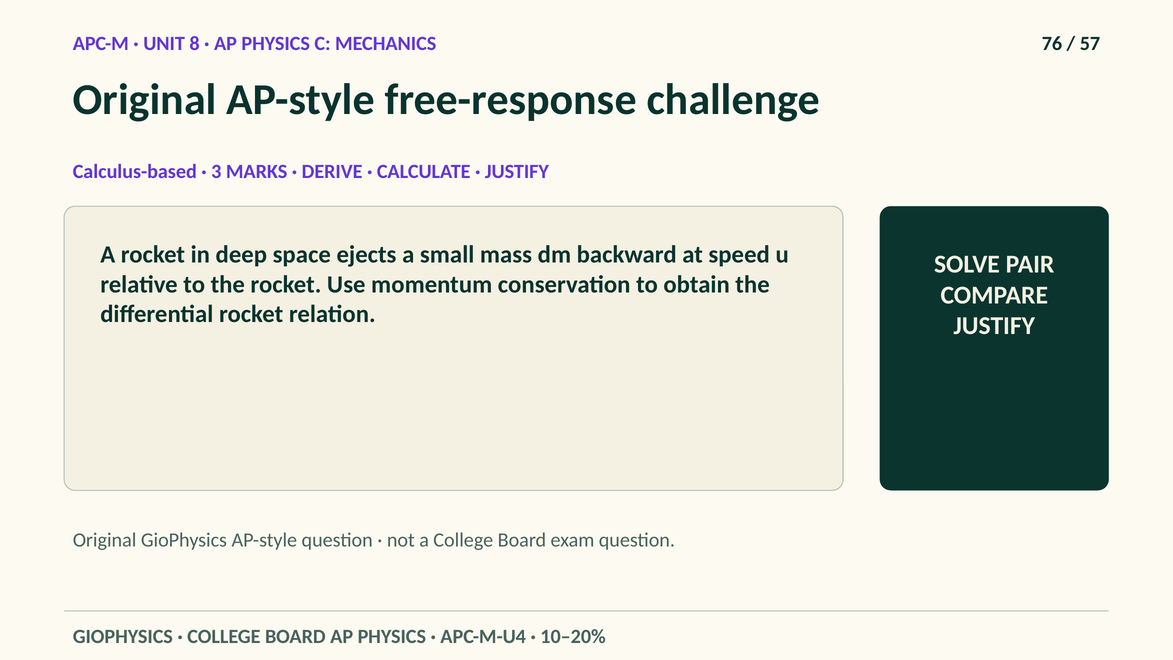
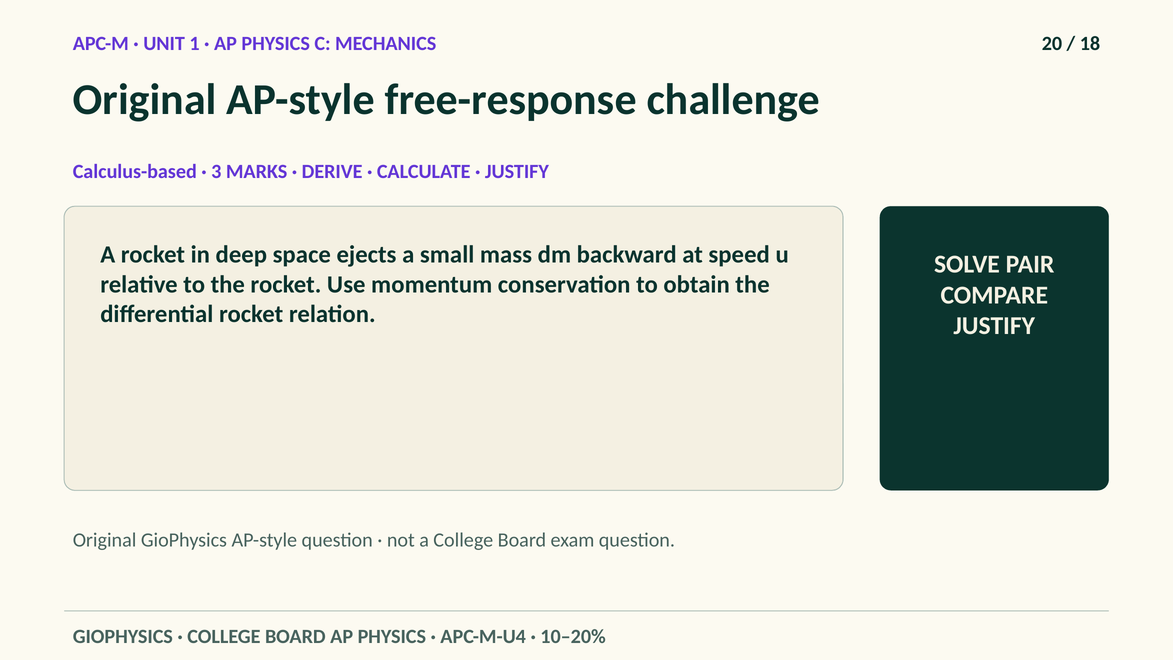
8: 8 -> 1
76: 76 -> 20
57: 57 -> 18
